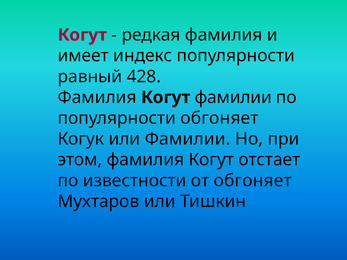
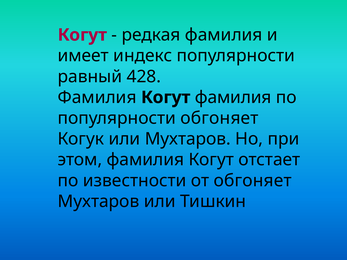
Когут фамилии: фамилии -> фамилия
или Фамилии: Фамилии -> Мухтаров
